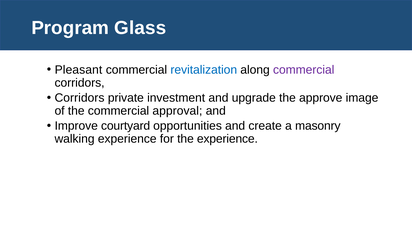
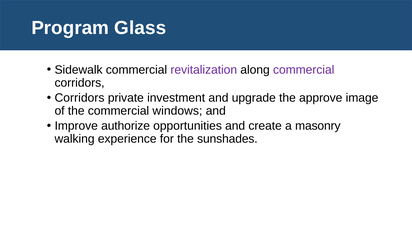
Pleasant: Pleasant -> Sidewalk
revitalization colour: blue -> purple
approval: approval -> windows
courtyard: courtyard -> authorize
the experience: experience -> sunshades
